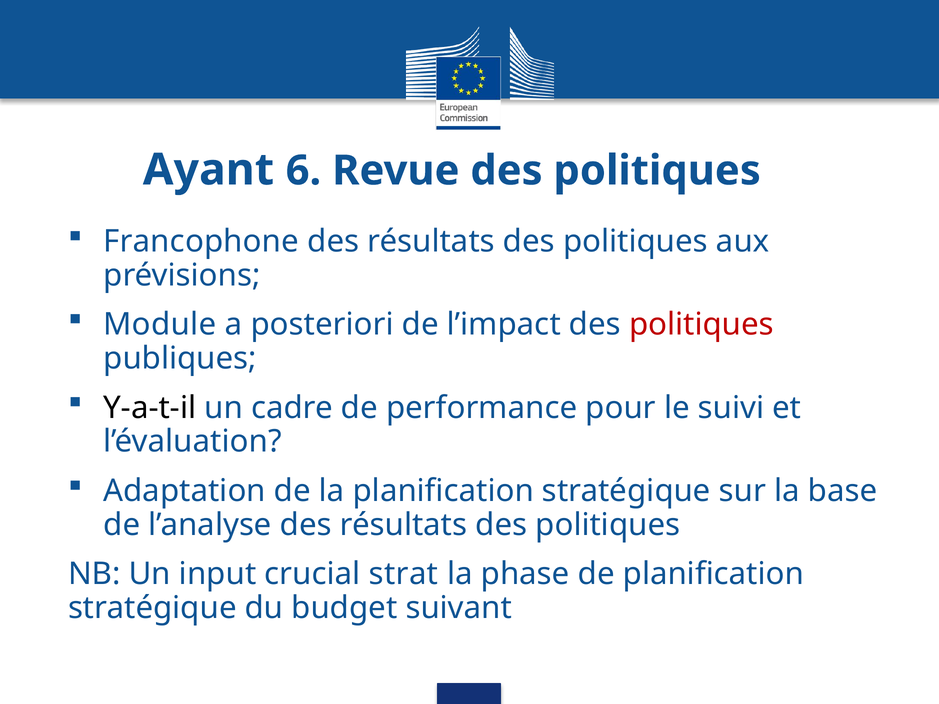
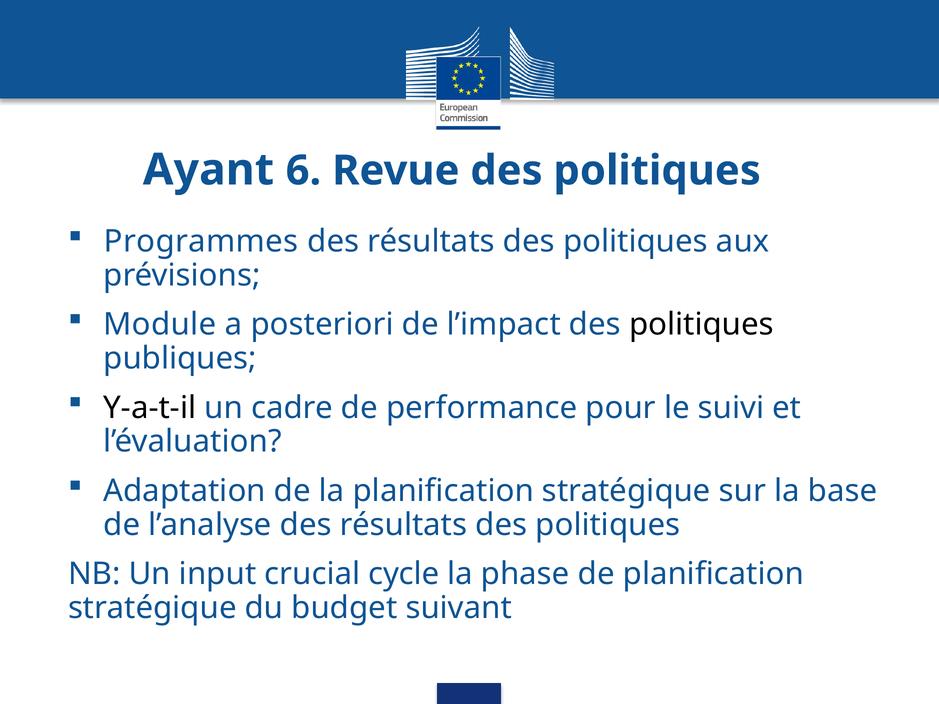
Francophone: Francophone -> Programmes
politiques at (701, 325) colour: red -> black
strat: strat -> cycle
